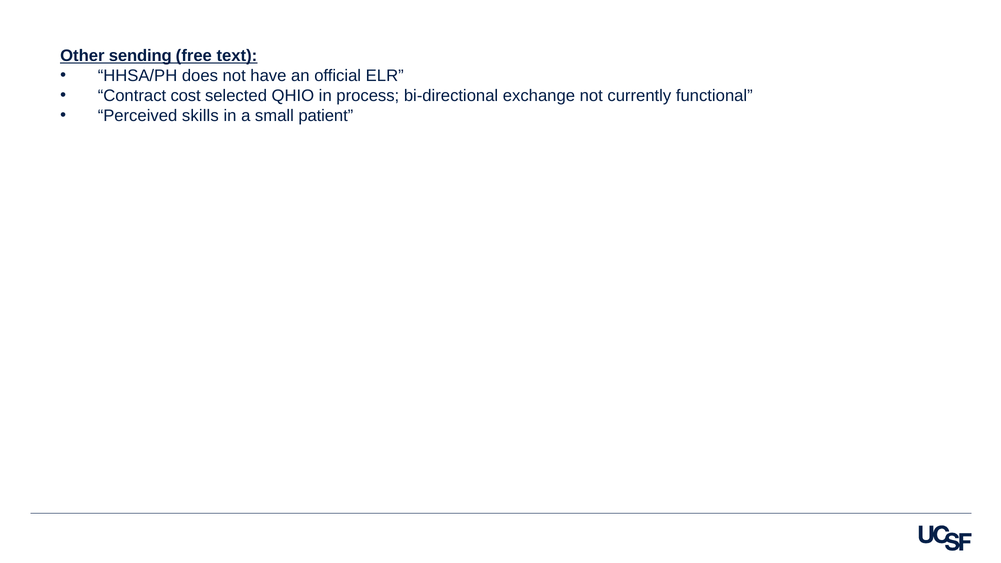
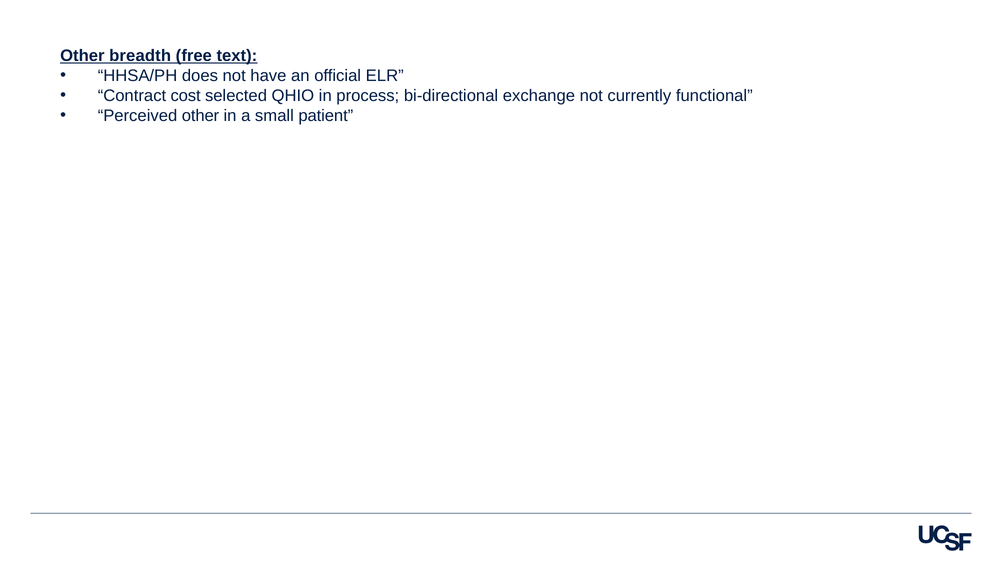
sending: sending -> breadth
Perceived skills: skills -> other
